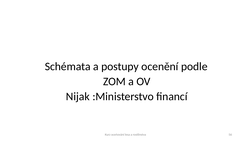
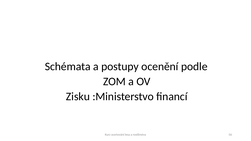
Nijak: Nijak -> Zisku
